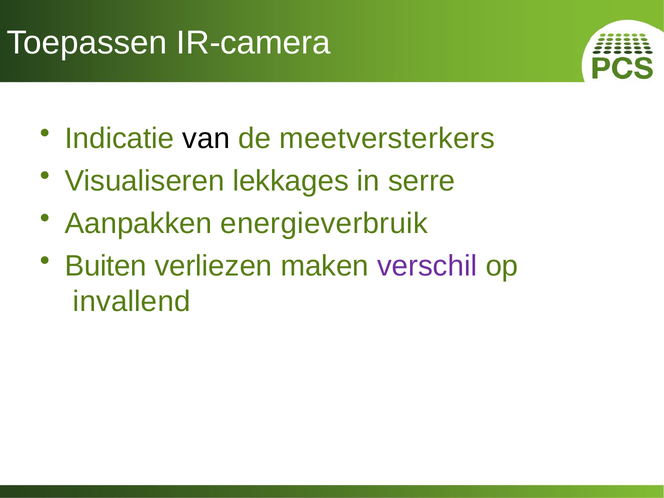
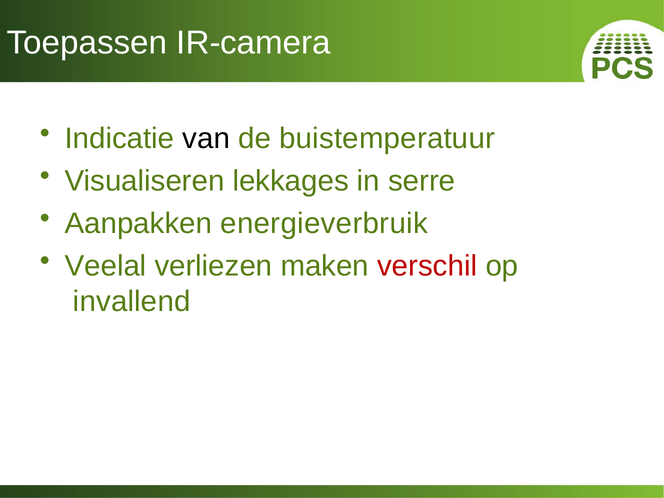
meetversterkers: meetversterkers -> buistemperatuur
Buiten: Buiten -> Veelal
verschil colour: purple -> red
